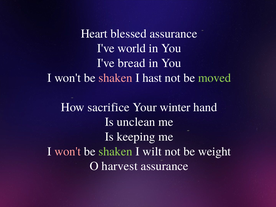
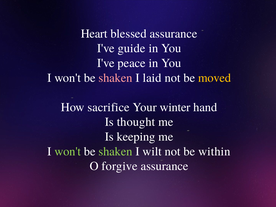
world: world -> guide
bread: bread -> peace
hast: hast -> laid
moved colour: light green -> yellow
unclean: unclean -> thought
won't at (68, 151) colour: pink -> light green
weight: weight -> within
harvest: harvest -> forgive
